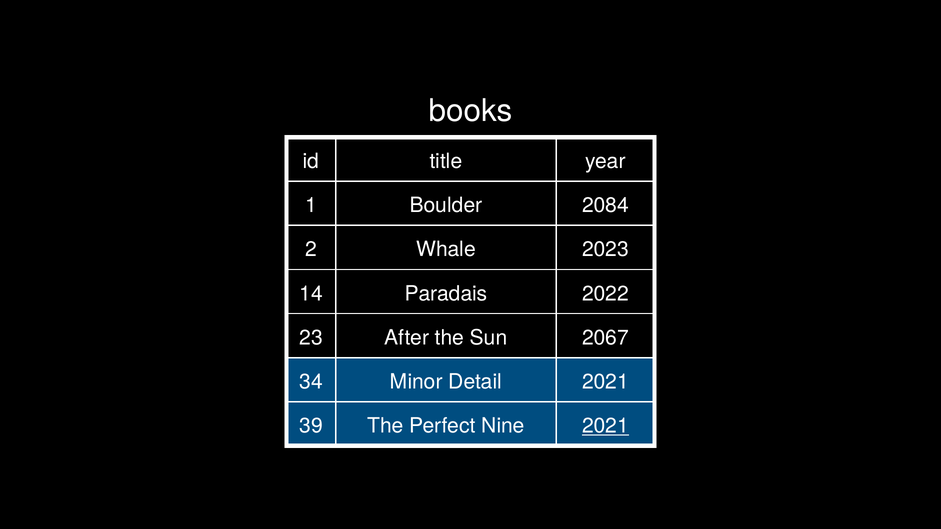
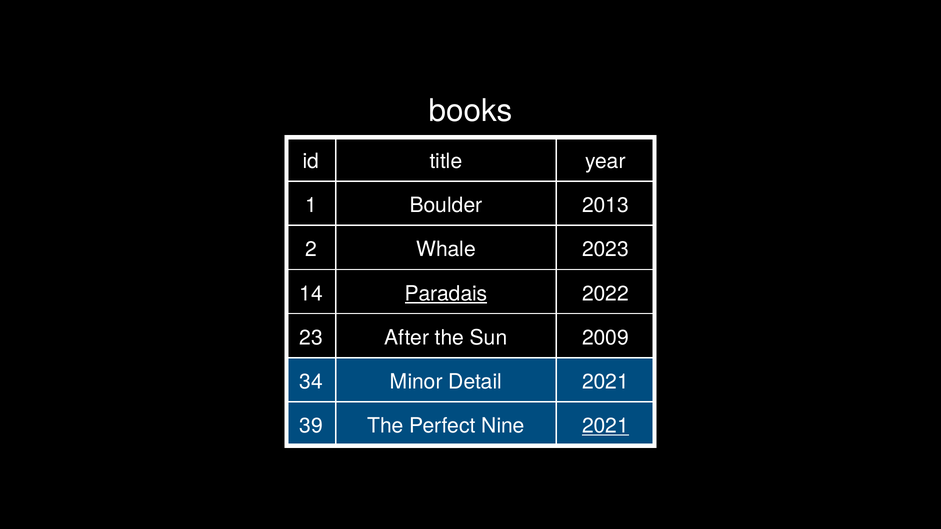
2084: 2084 -> 2013
Paradais underline: none -> present
2067: 2067 -> 2009
